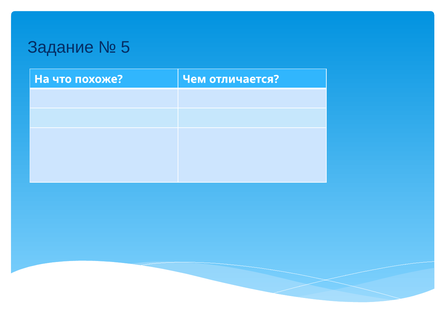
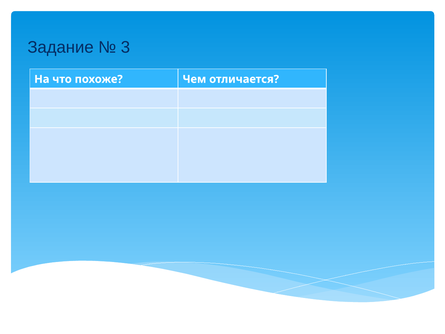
5: 5 -> 3
